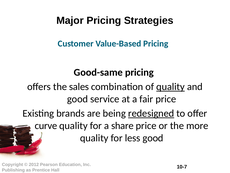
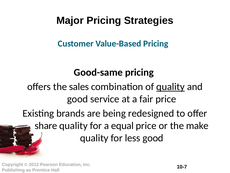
redesigned underline: present -> none
curve: curve -> share
share: share -> equal
more: more -> make
